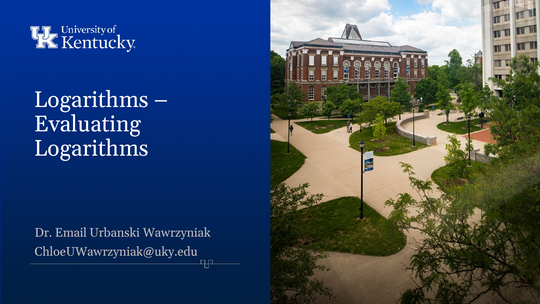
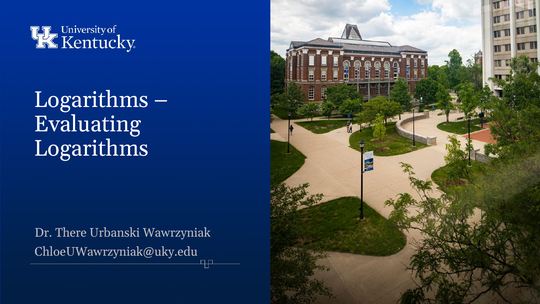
Email: Email -> There
